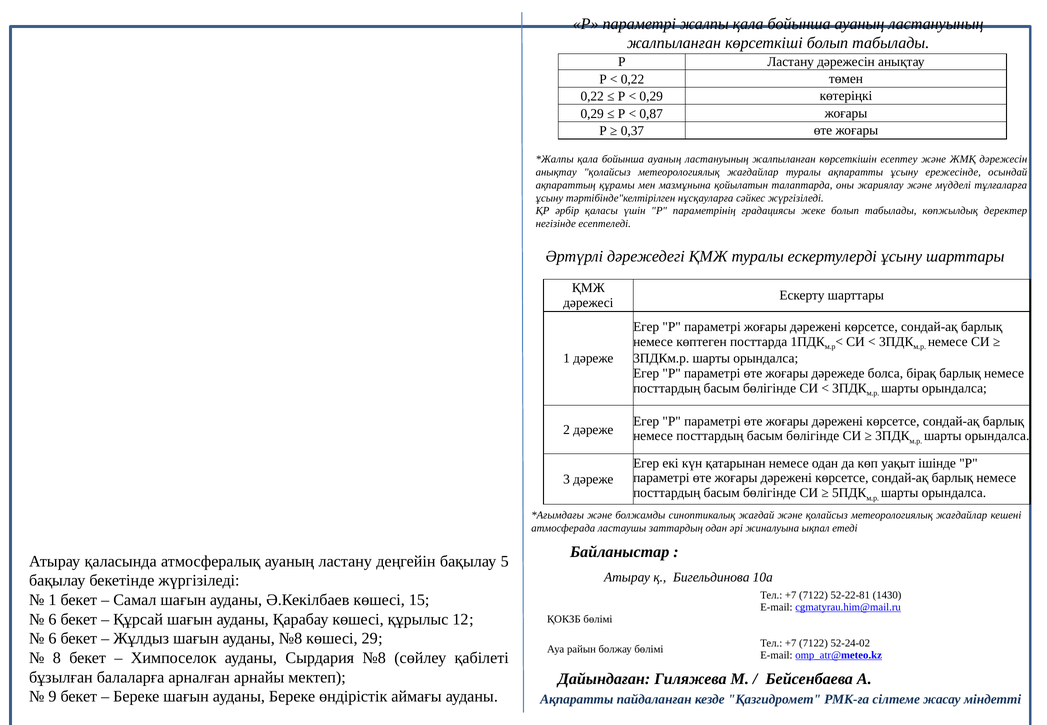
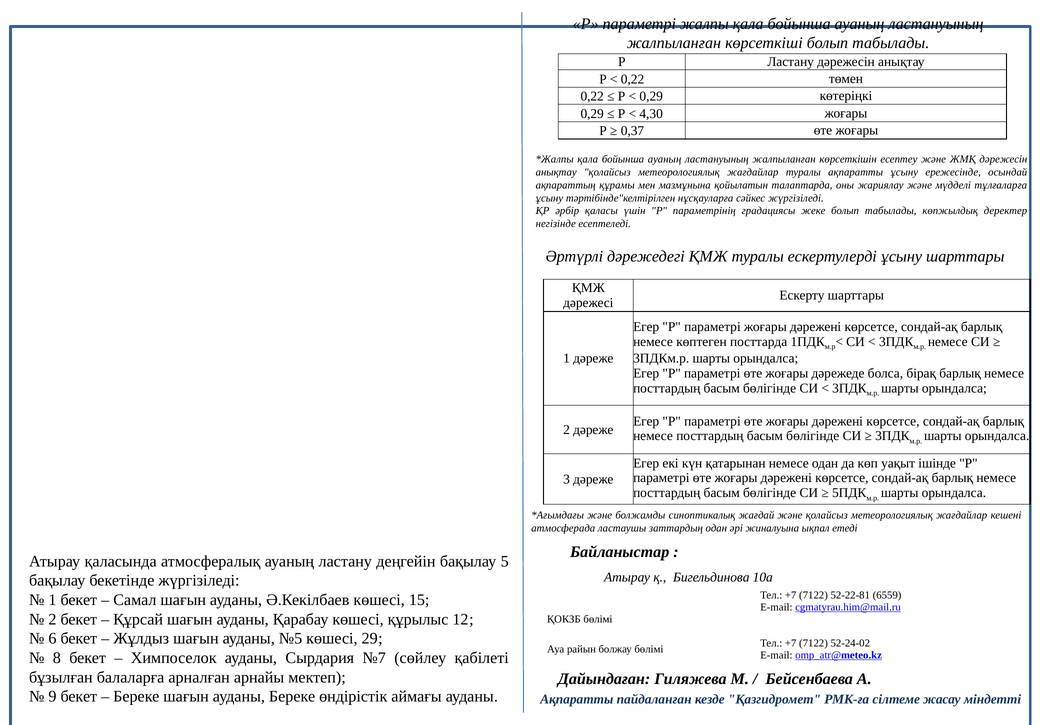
0,87: 0,87 -> 4,30
1430: 1430 -> 6559
6 at (52, 619): 6 -> 2
ауданы №8: №8 -> №5
Сырдария №8: №8 -> №7
